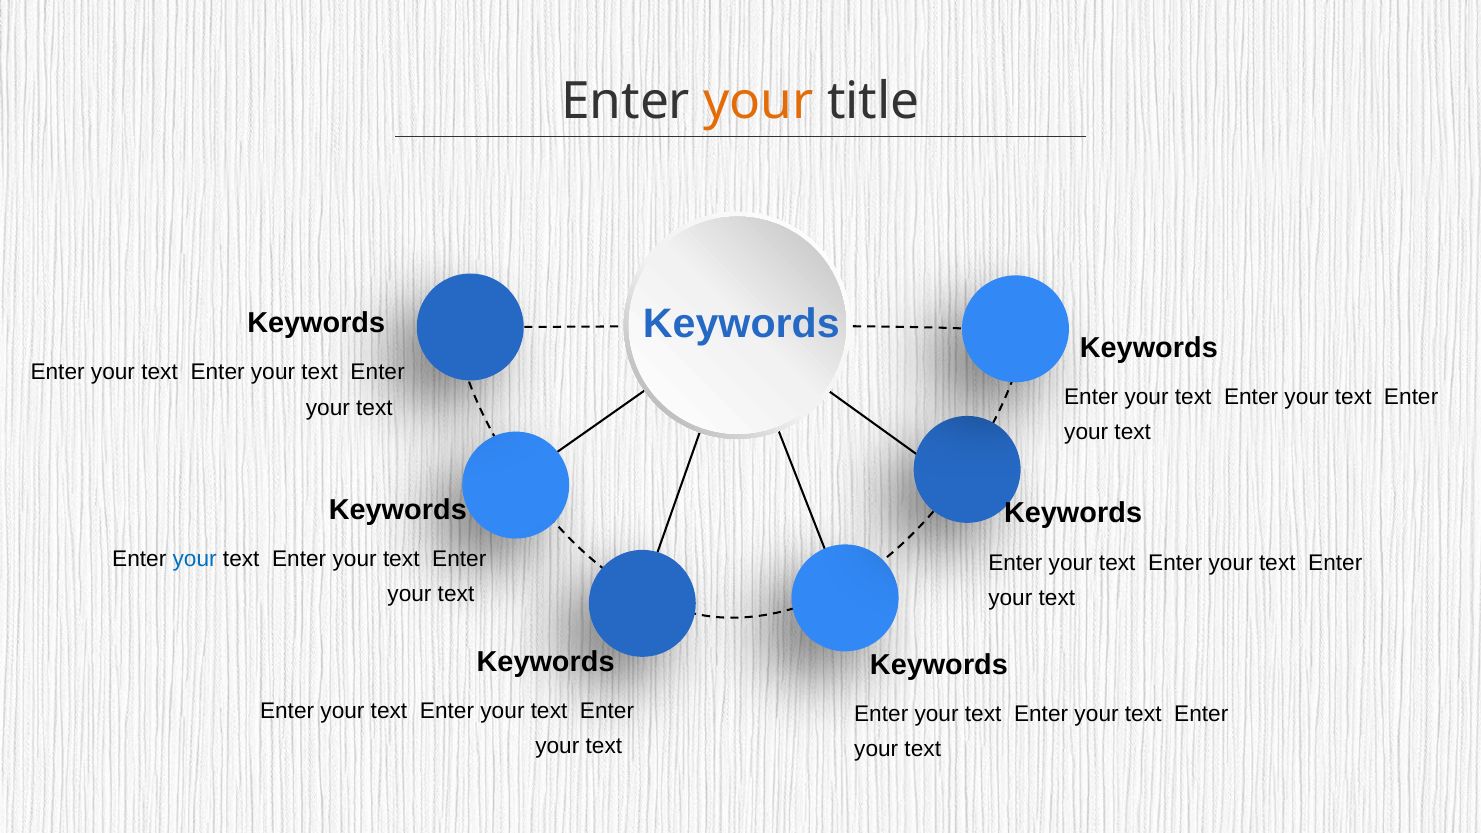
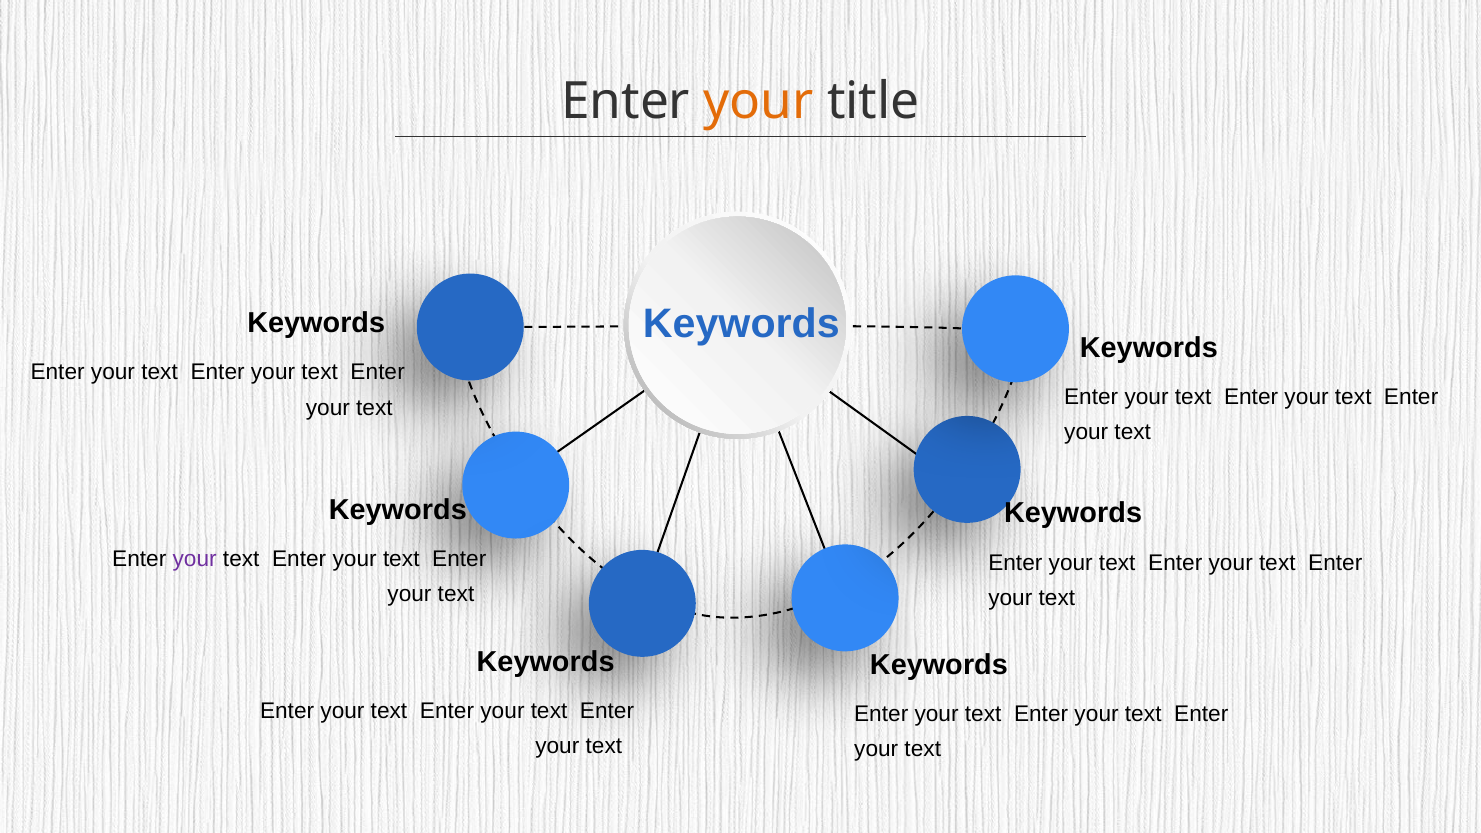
your at (195, 559) colour: blue -> purple
